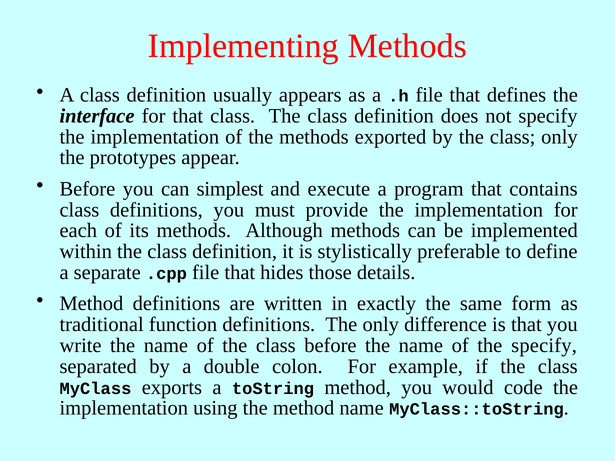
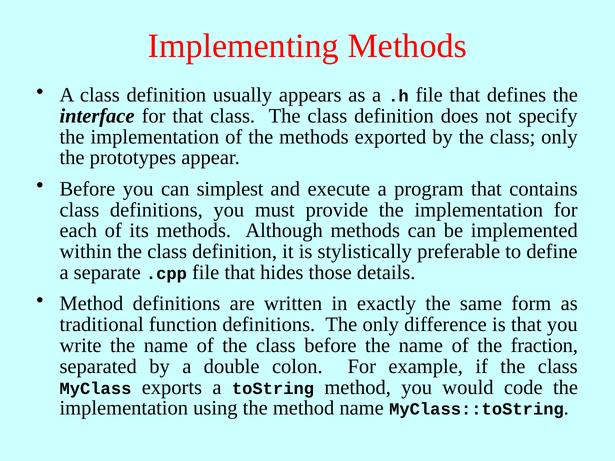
the specify: specify -> fraction
